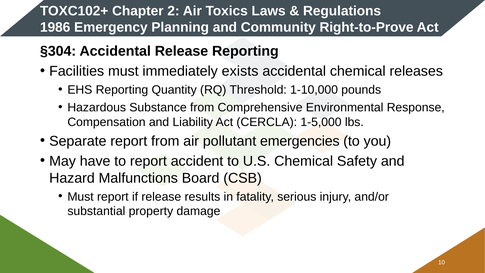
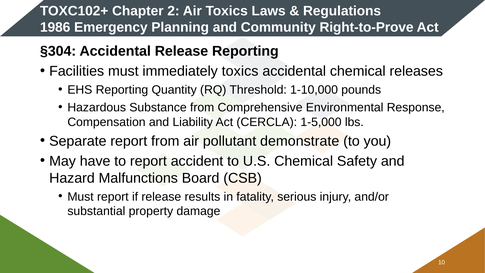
immediately exists: exists -> toxics
emergencies: emergencies -> demonstrate
